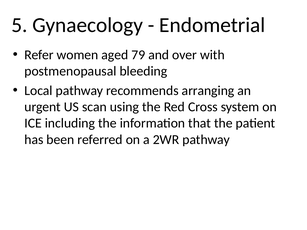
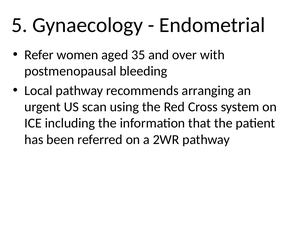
79: 79 -> 35
